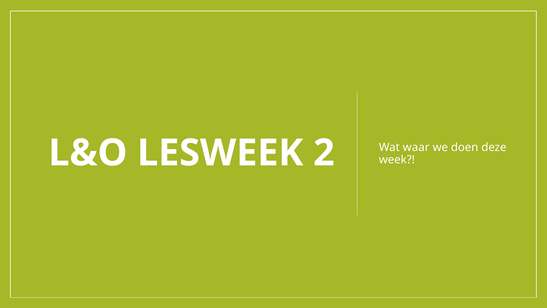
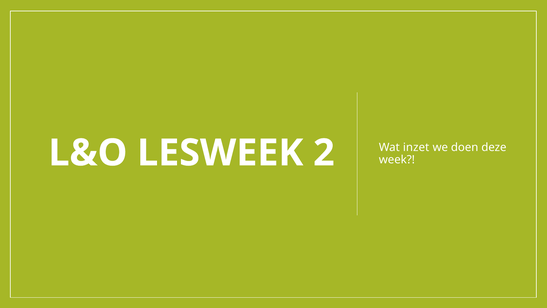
waar: waar -> inzet
